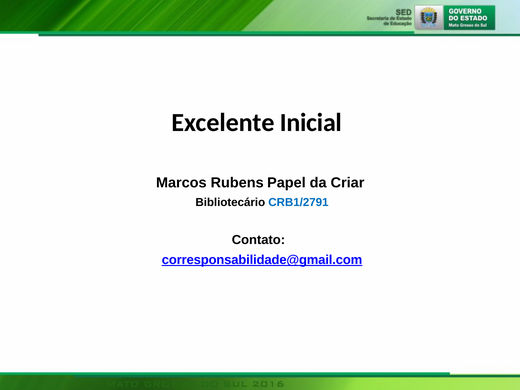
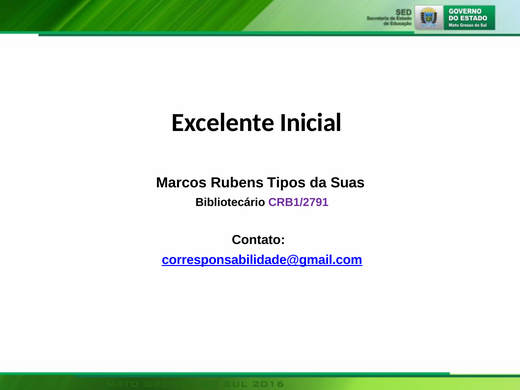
Papel: Papel -> Tipos
Criar: Criar -> Suas
CRB1/2791 colour: blue -> purple
